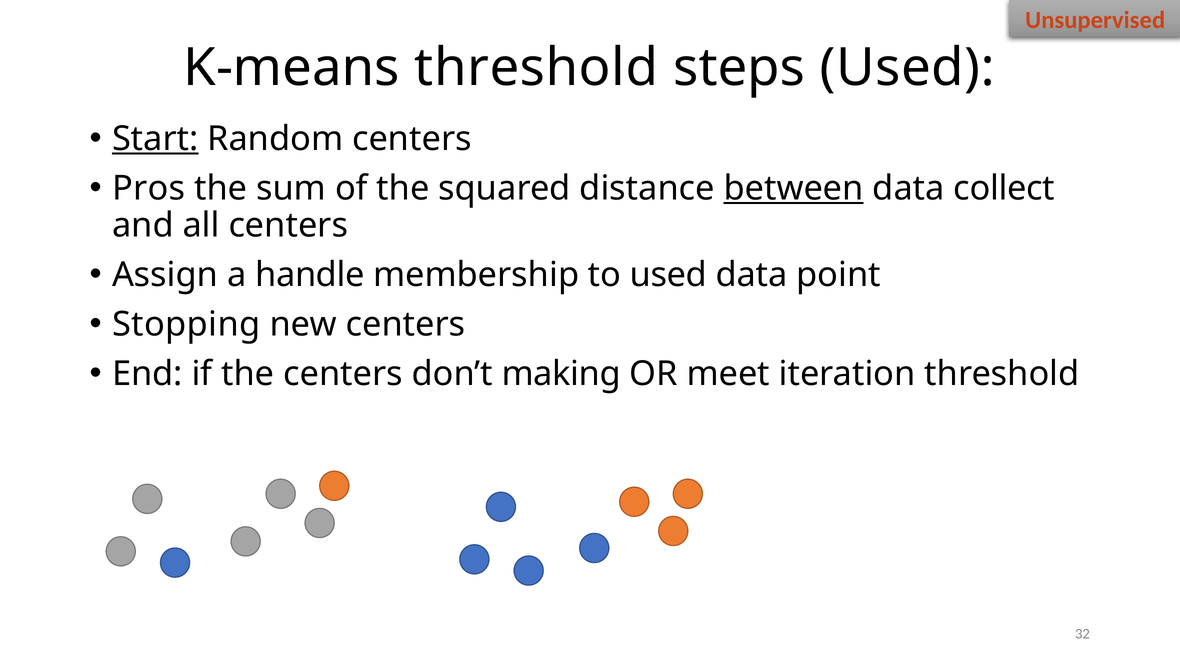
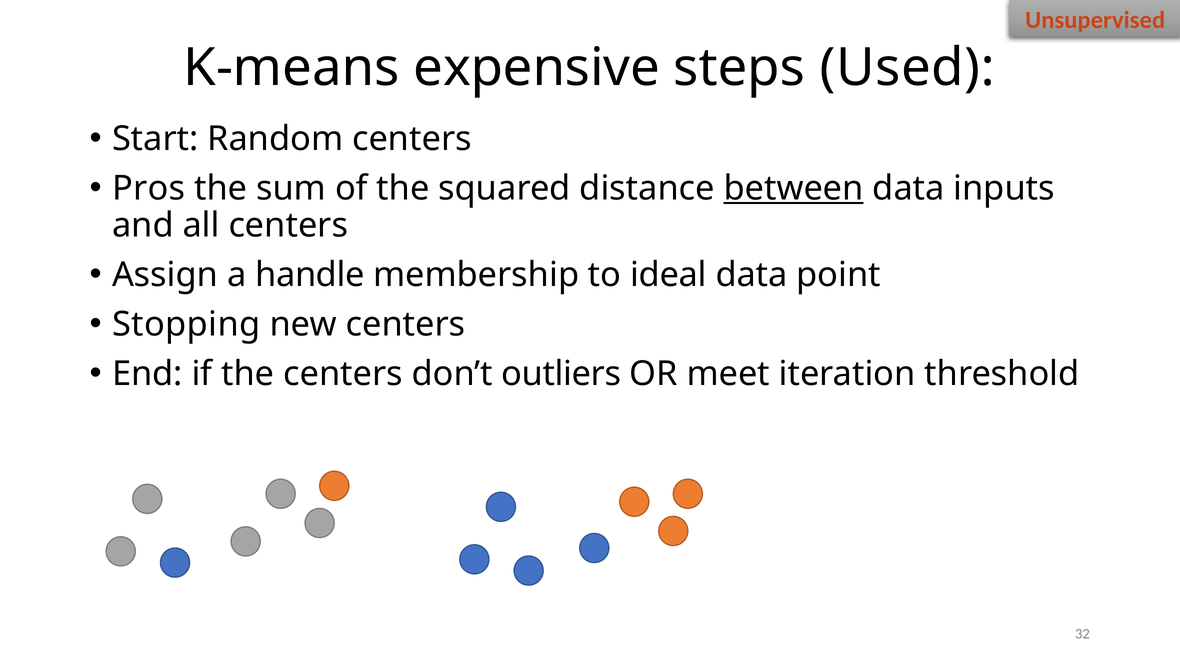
K-means threshold: threshold -> expensive
Start underline: present -> none
collect: collect -> inputs
to used: used -> ideal
making: making -> outliers
